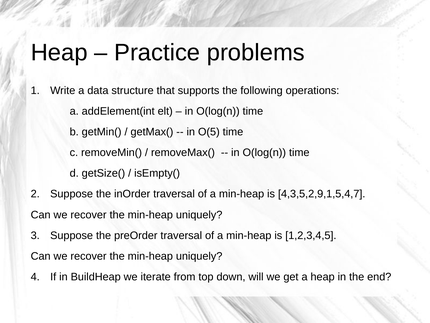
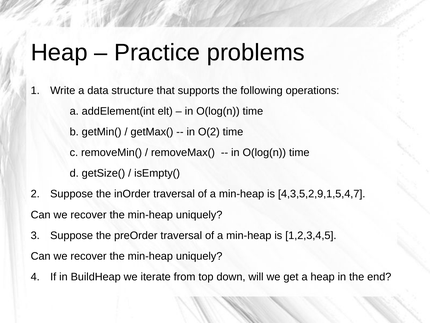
O(5: O(5 -> O(2
